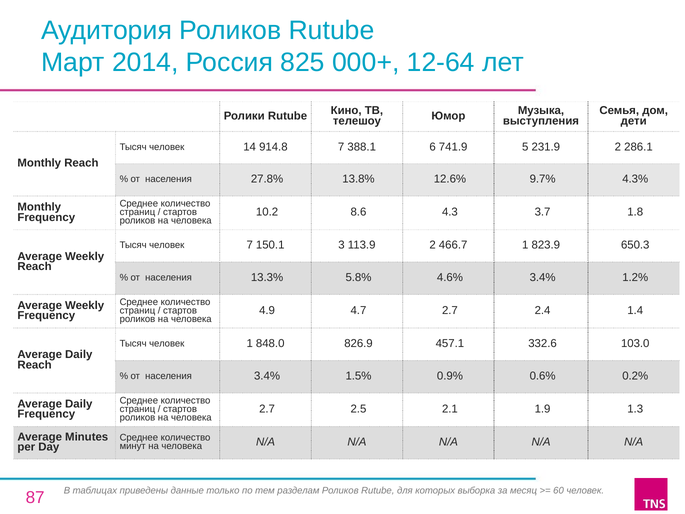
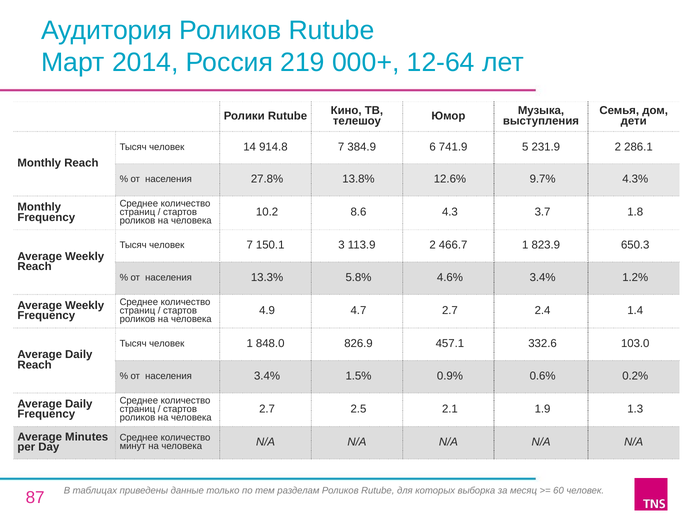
825: 825 -> 219
388.1: 388.1 -> 384.9
